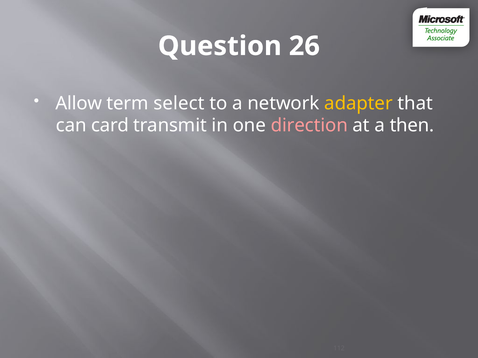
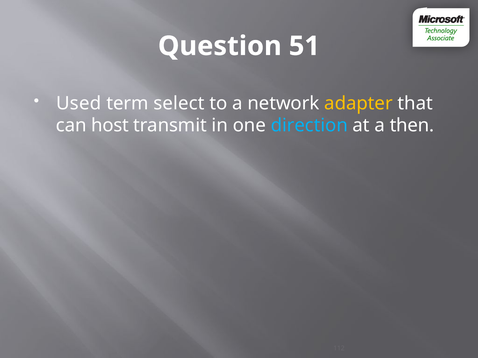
26: 26 -> 51
Allow: Allow -> Used
card: card -> host
direction colour: pink -> light blue
